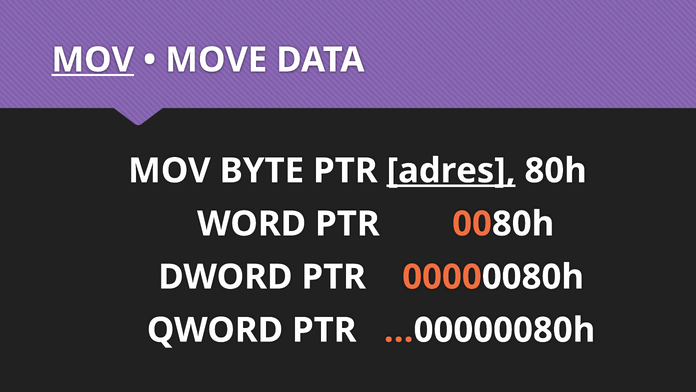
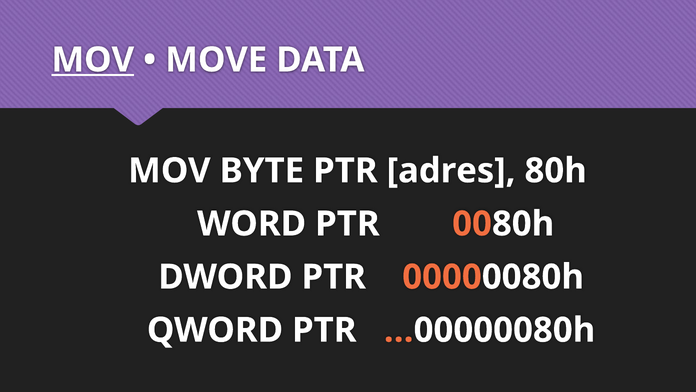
adres underline: present -> none
